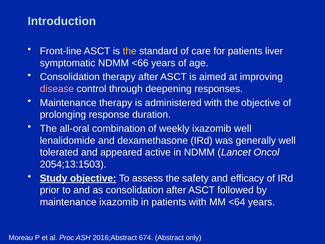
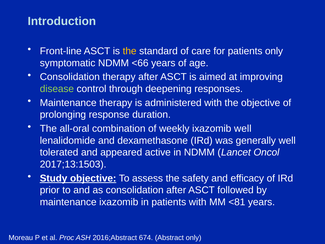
patients liver: liver -> only
disease colour: pink -> light green
2054;13:1503: 2054;13:1503 -> 2017;13:1503
<64: <64 -> <81
